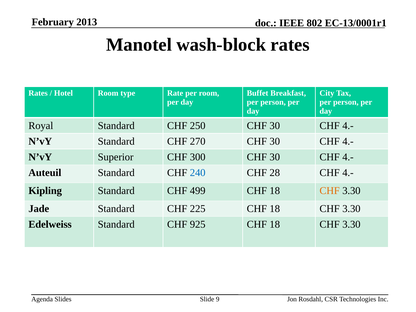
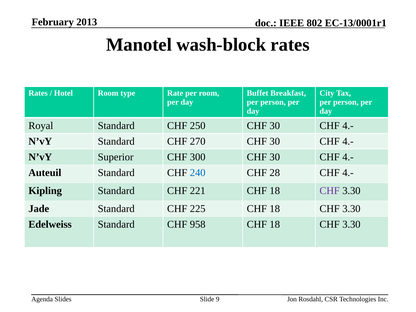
499: 499 -> 221
CHF at (330, 191) colour: orange -> purple
925: 925 -> 958
